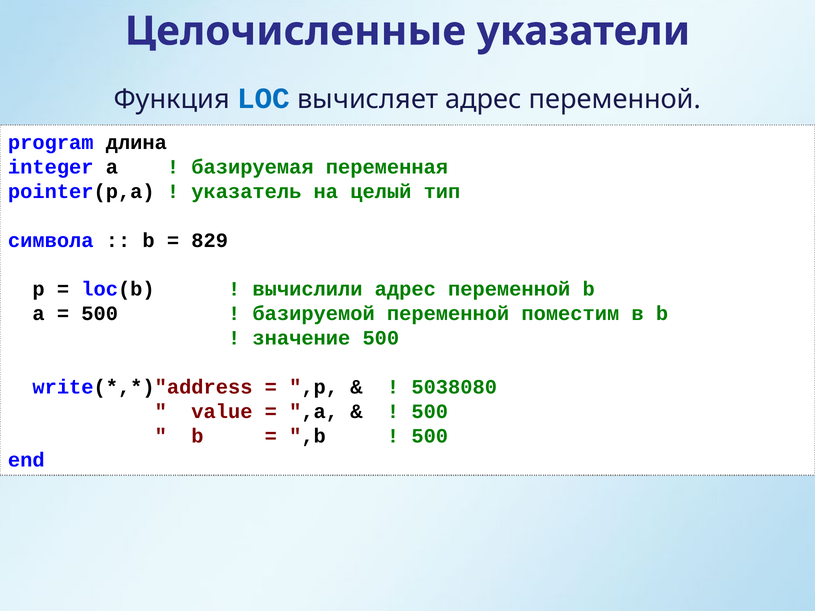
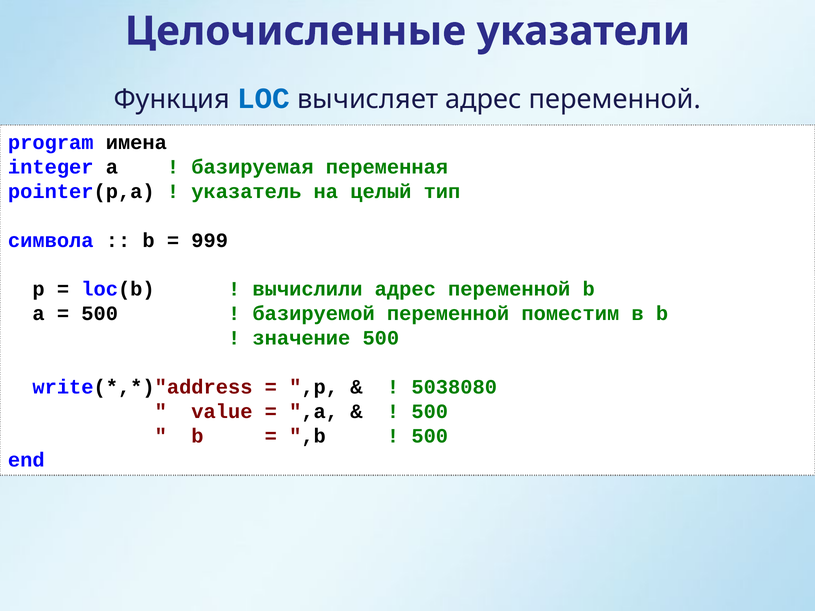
длина: длина -> имена
829: 829 -> 999
